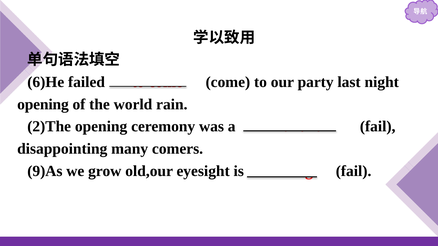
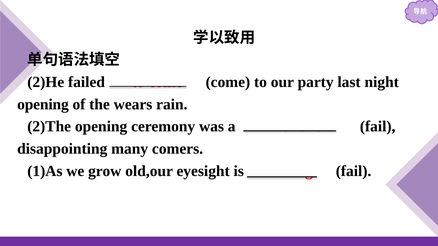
6)He: 6)He -> 2)He
world: world -> wears
9)As: 9)As -> 1)As
